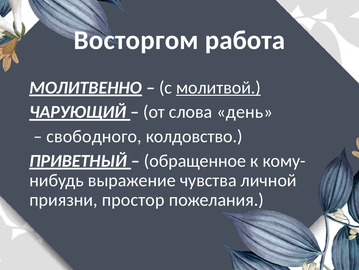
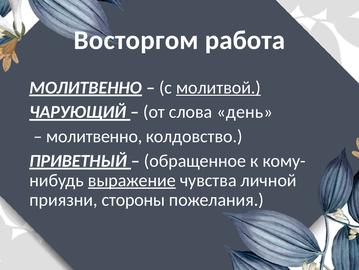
свободного at (94, 136): свободного -> молитвенно
выражение underline: none -> present
простор: простор -> стороны
